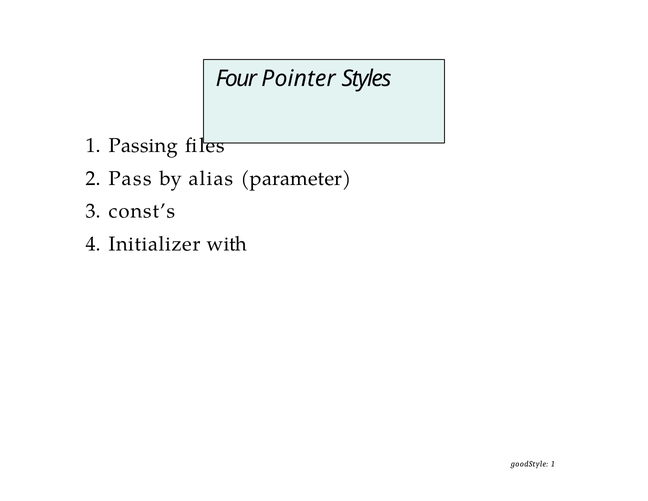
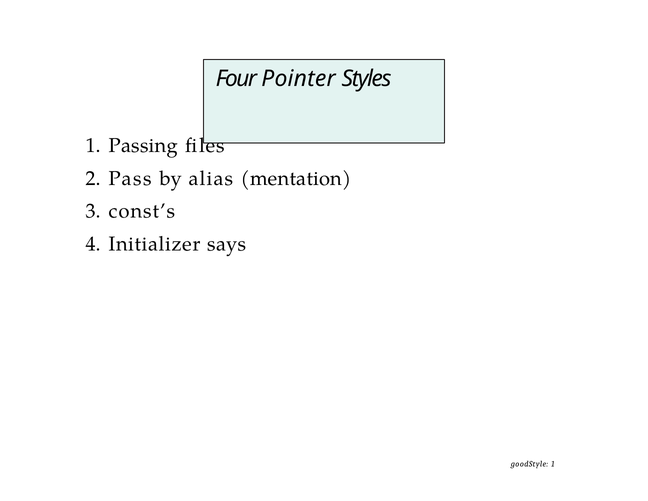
parameter: parameter -> mentation
with: with -> says
